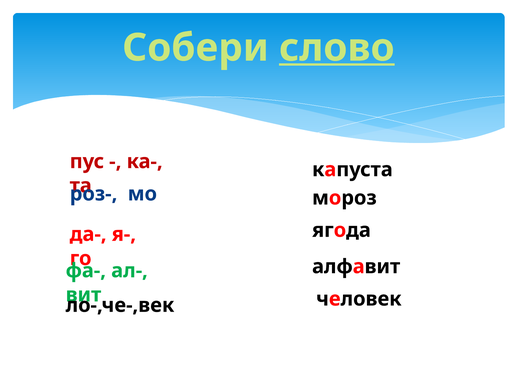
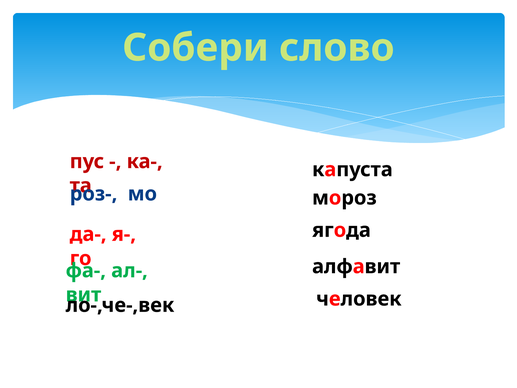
слово underline: present -> none
